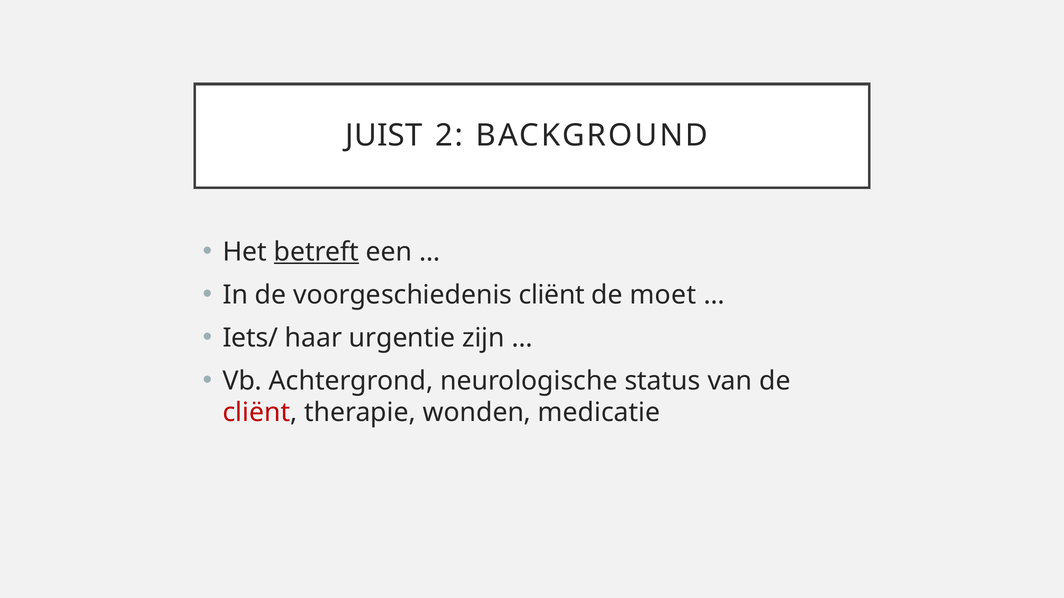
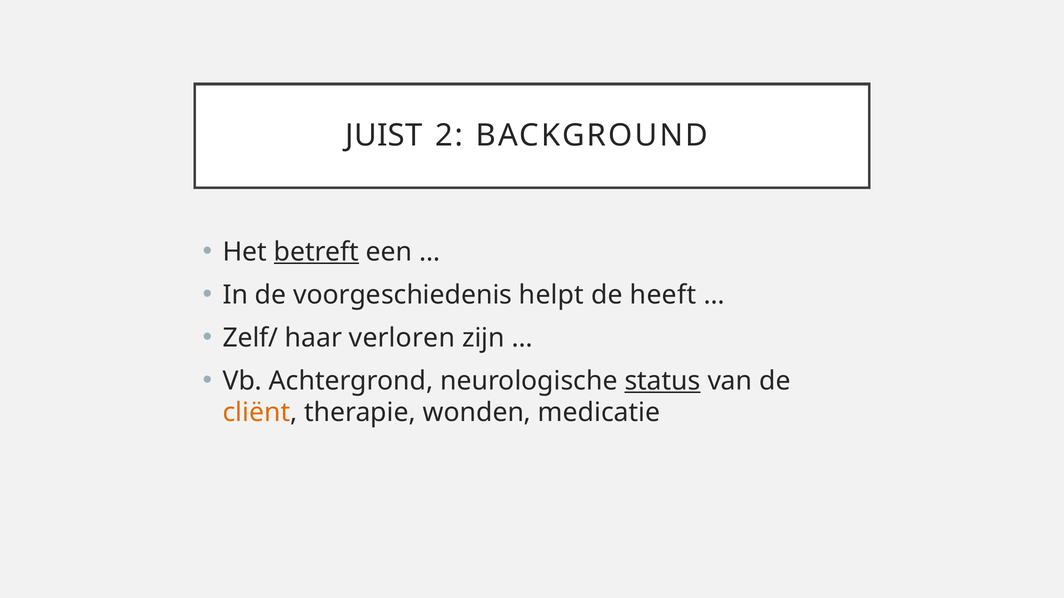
voorgeschiedenis cliënt: cliënt -> helpt
moet: moet -> heeft
Iets/: Iets/ -> Zelf/
urgentie: urgentie -> verloren
status underline: none -> present
cliënt at (256, 413) colour: red -> orange
